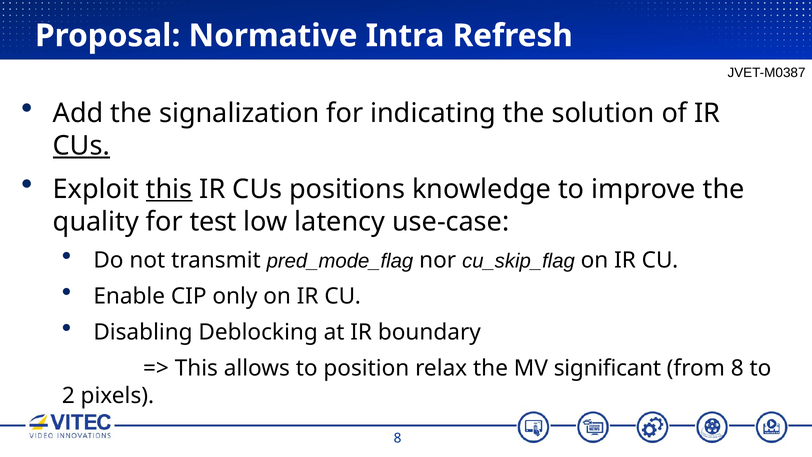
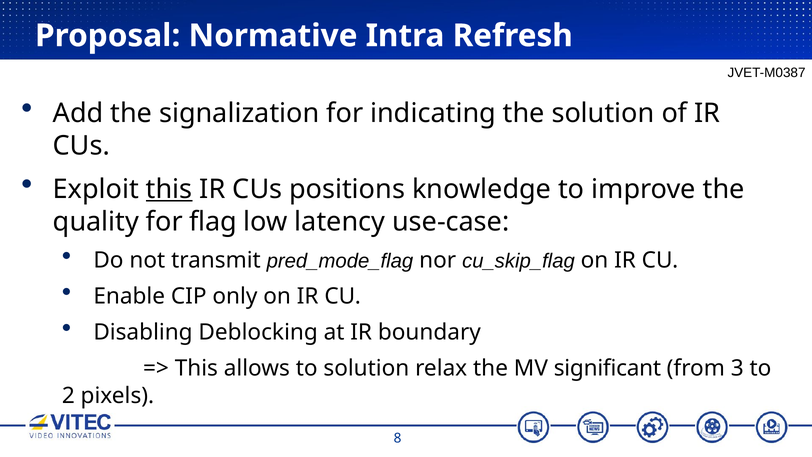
CUs at (81, 146) underline: present -> none
test: test -> flag
to position: position -> solution
from 8: 8 -> 3
